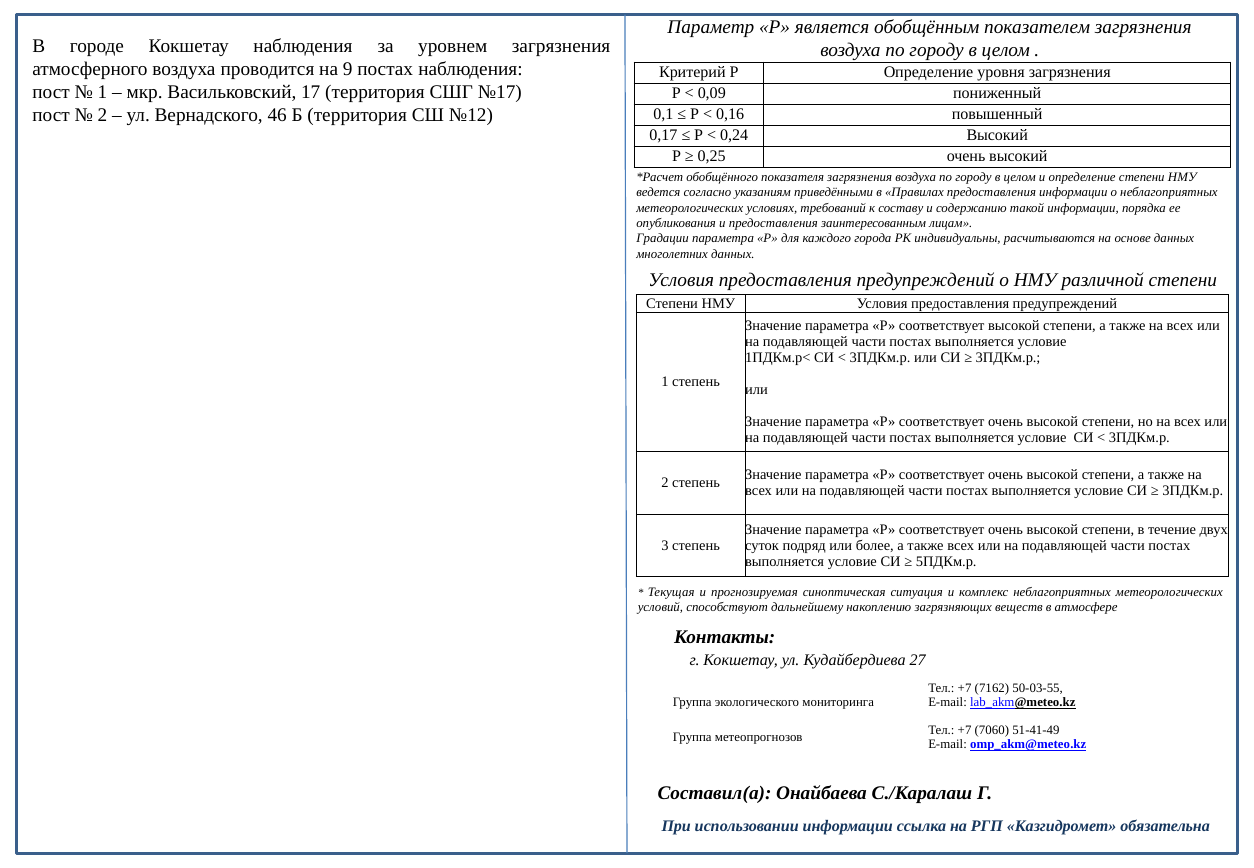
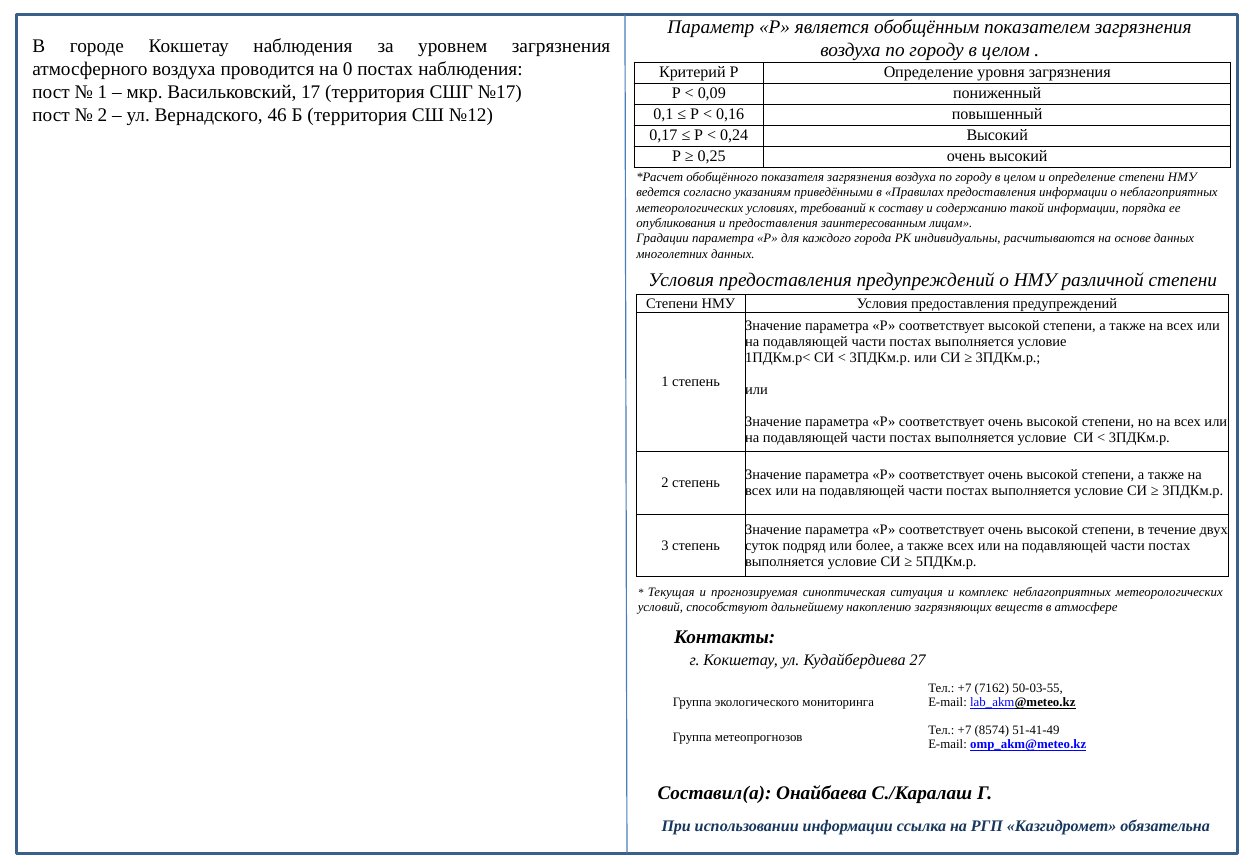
9: 9 -> 0
7060: 7060 -> 8574
